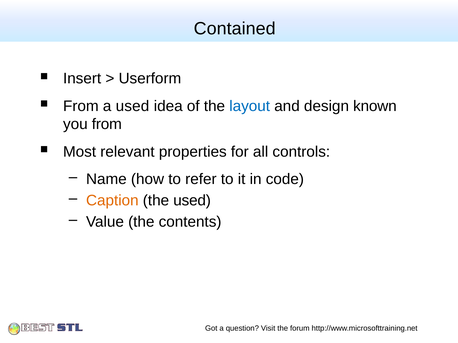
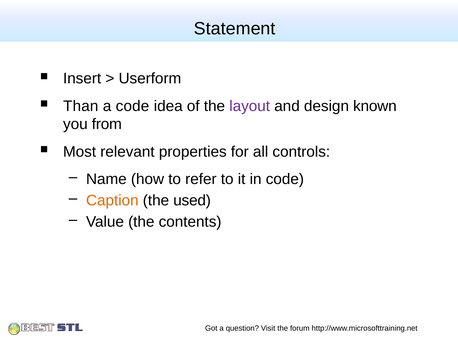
Contained: Contained -> Statement
From at (81, 106): From -> Than
a used: used -> code
layout colour: blue -> purple
